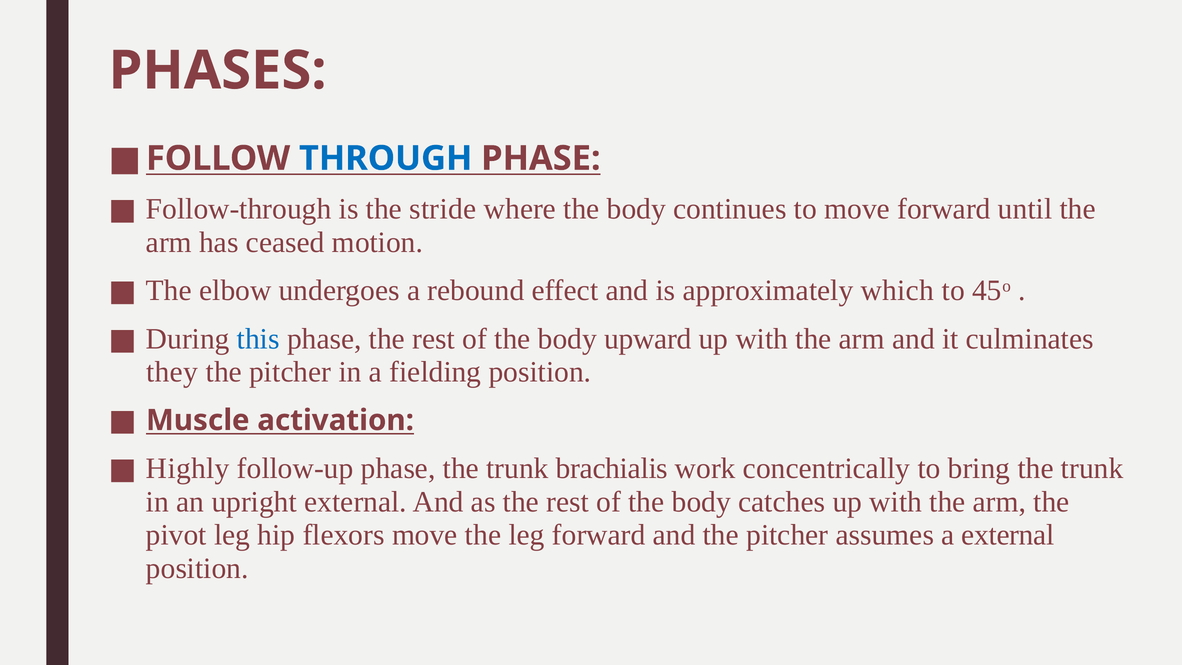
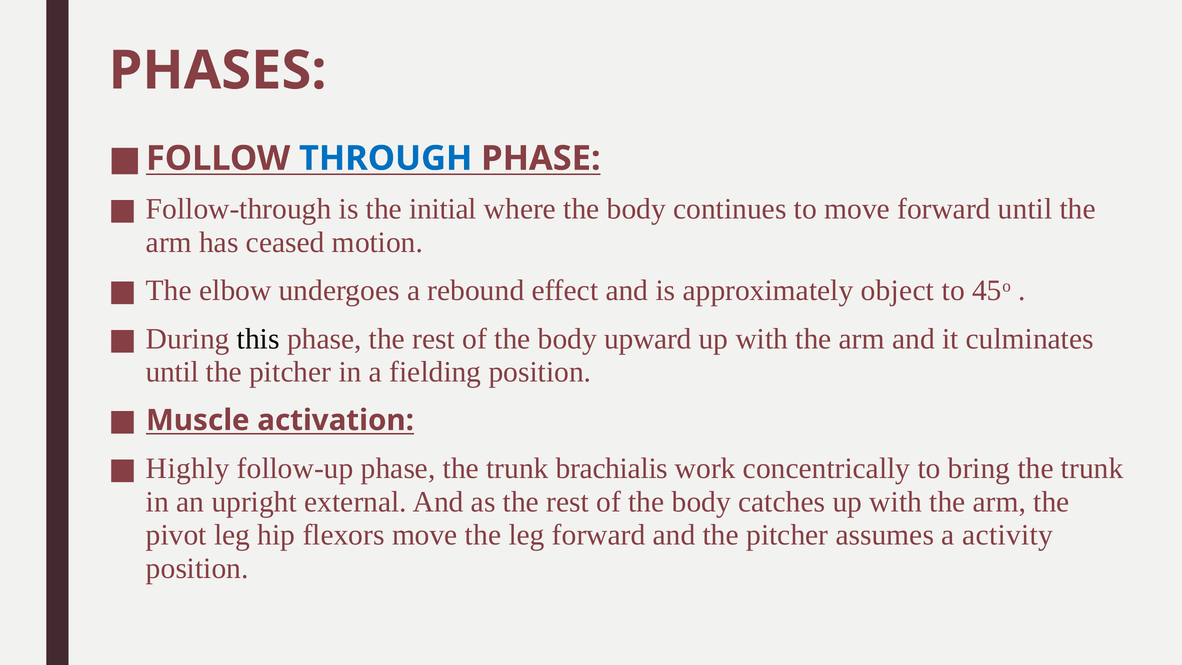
stride: stride -> initial
which: which -> object
this colour: blue -> black
they at (172, 372): they -> until
a external: external -> activity
